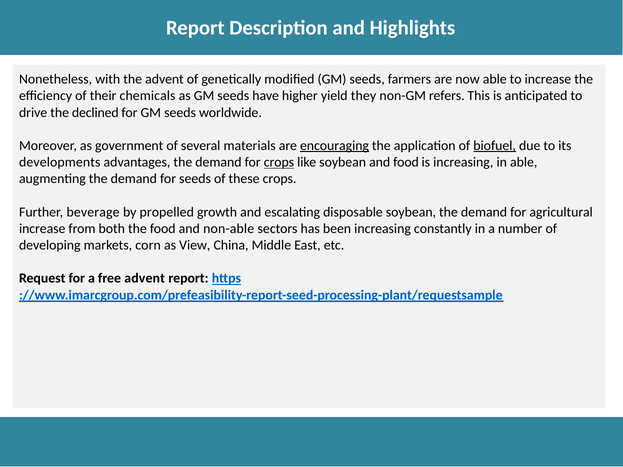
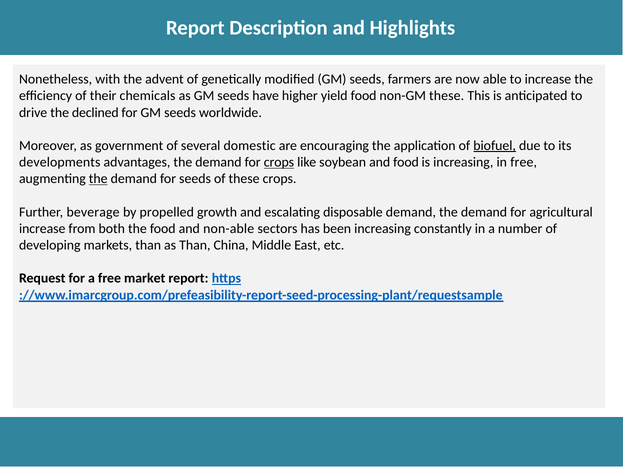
yield they: they -> food
non-GM refers: refers -> these
materials: materials -> domestic
encouraging underline: present -> none
in able: able -> free
the at (98, 179) underline: none -> present
disposable soybean: soybean -> demand
markets corn: corn -> than
as View: View -> Than
free advent: advent -> market
